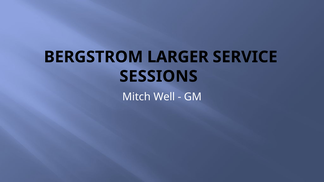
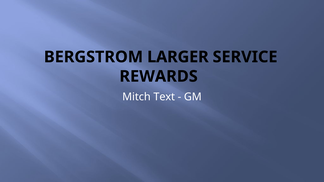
SESSIONS: SESSIONS -> REWARDS
Well: Well -> Text
